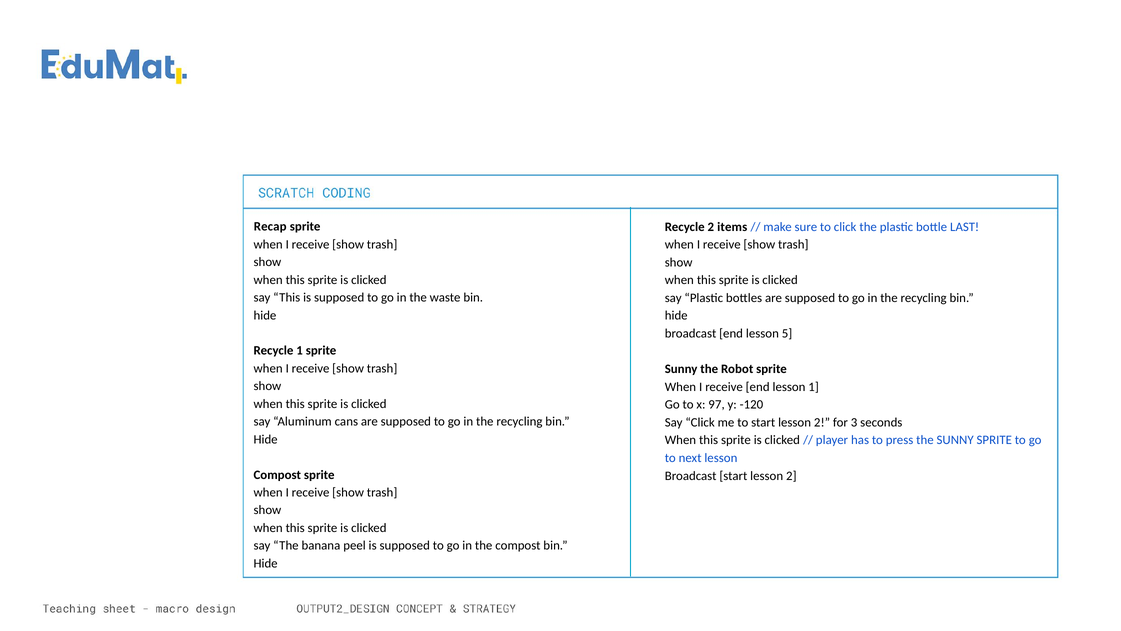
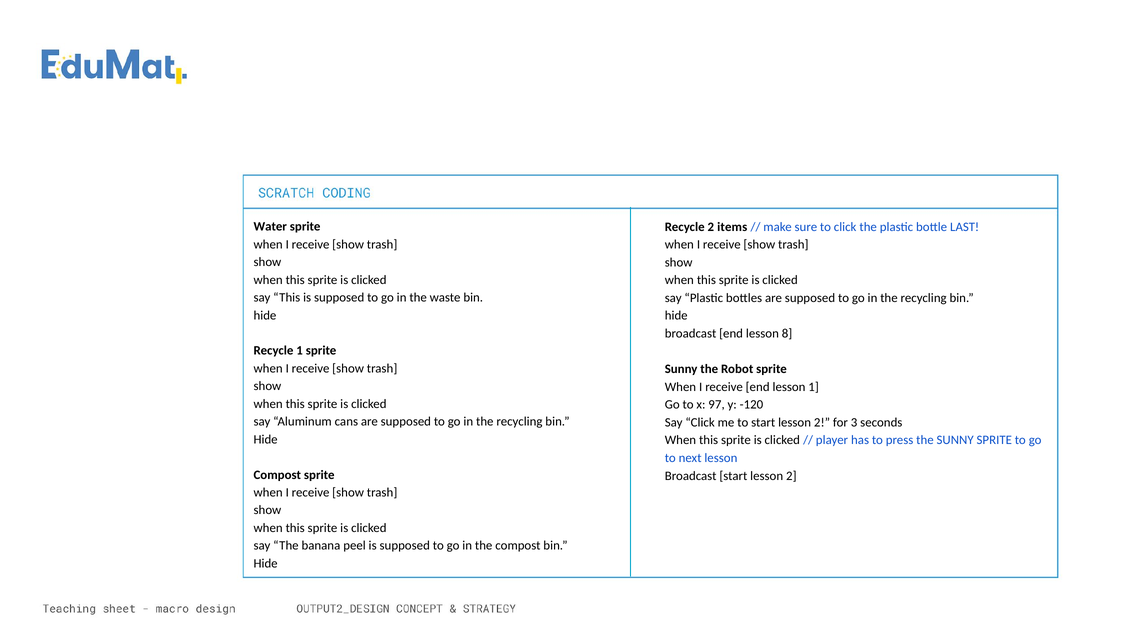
Recap: Recap -> Water
5: 5 -> 8
